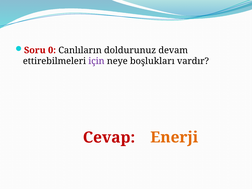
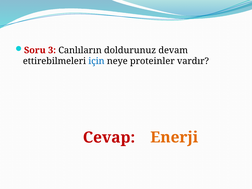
0: 0 -> 3
için colour: purple -> blue
boşlukları: boşlukları -> proteinler
